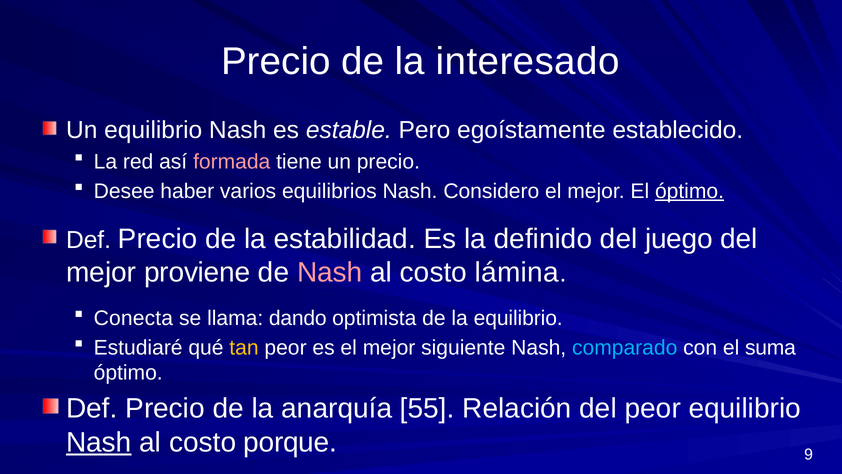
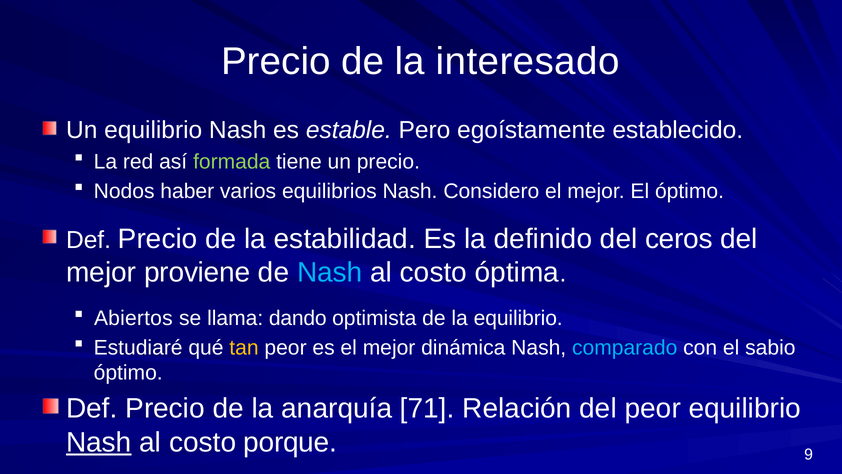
formada colour: pink -> light green
Desee: Desee -> Nodos
óptimo at (690, 191) underline: present -> none
juego: juego -> ceros
Nash at (330, 272) colour: pink -> light blue
lámina: lámina -> óptima
Conecta: Conecta -> Abiertos
siguiente: siguiente -> dinámica
suma: suma -> sabio
55: 55 -> 71
